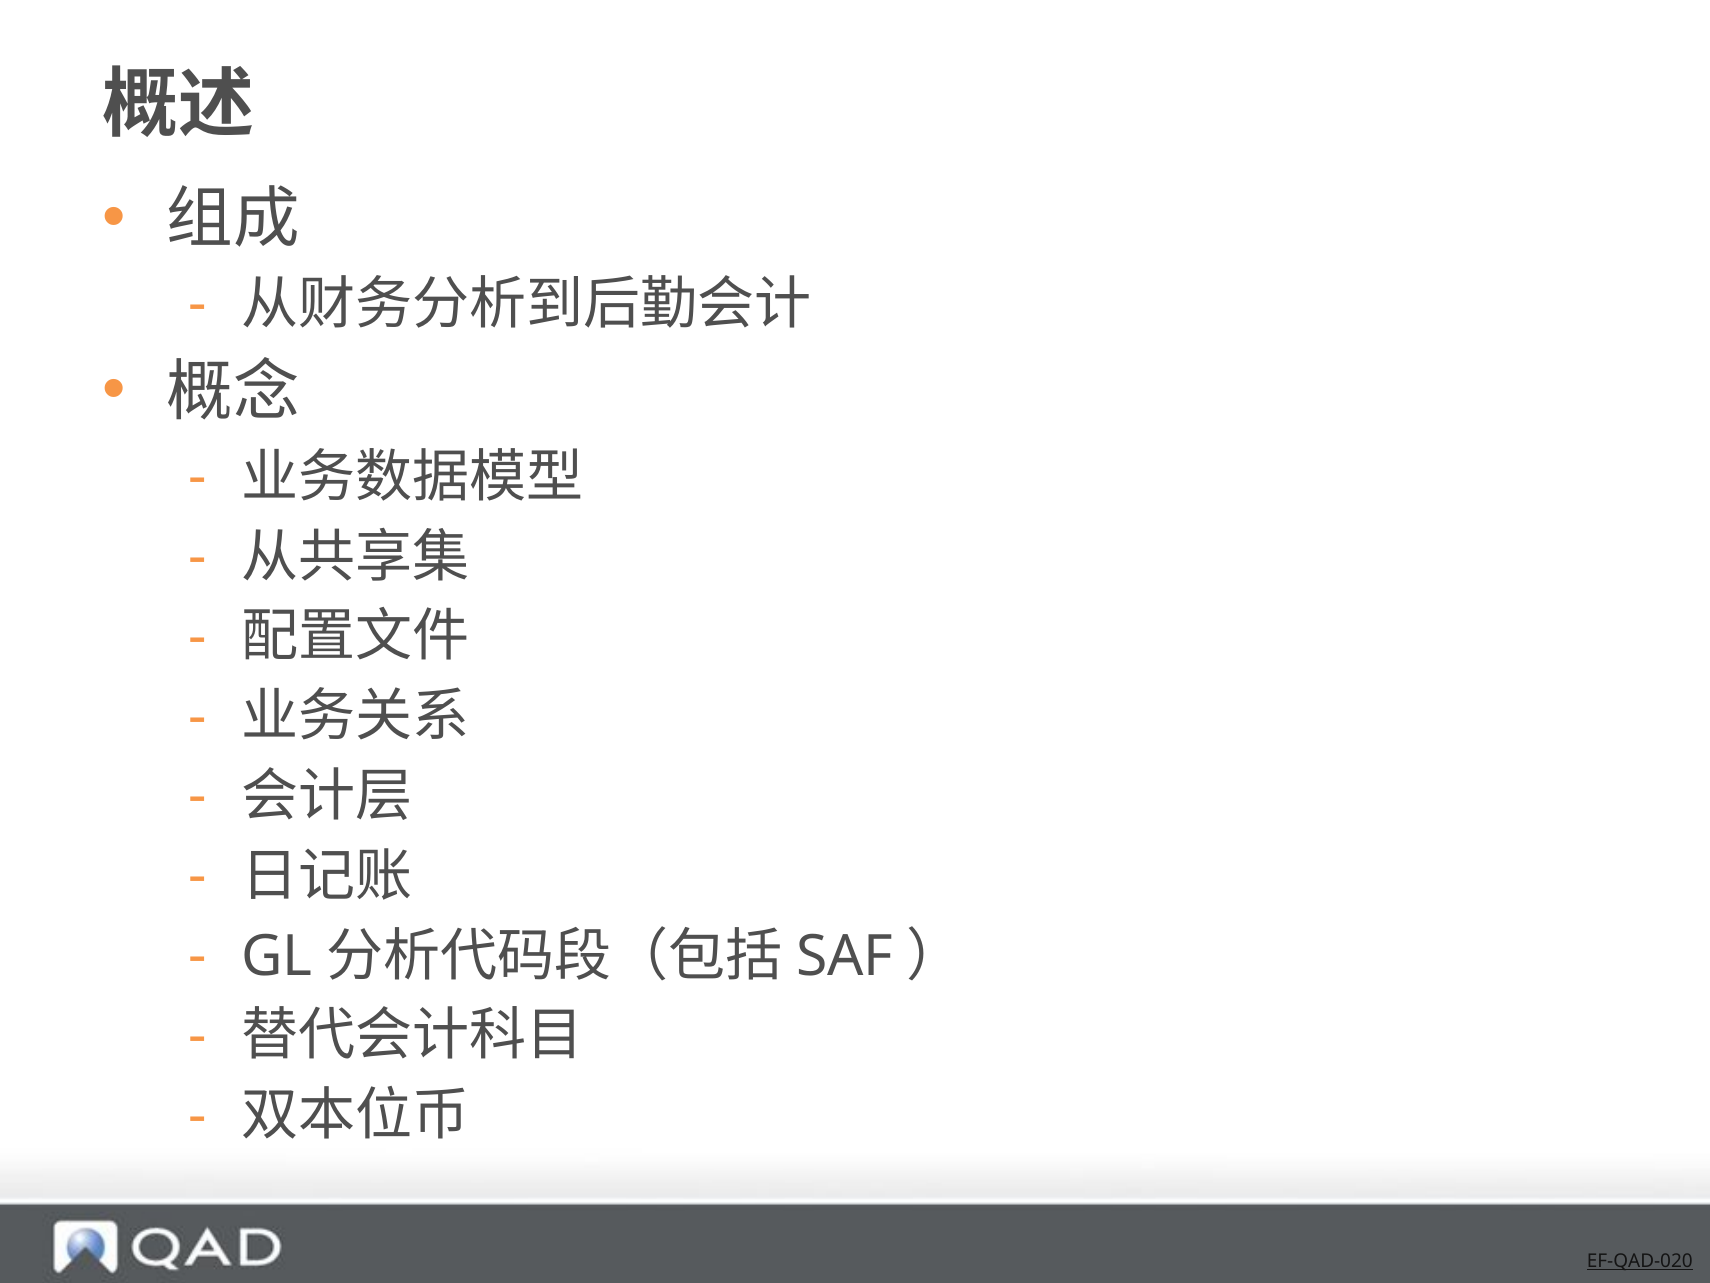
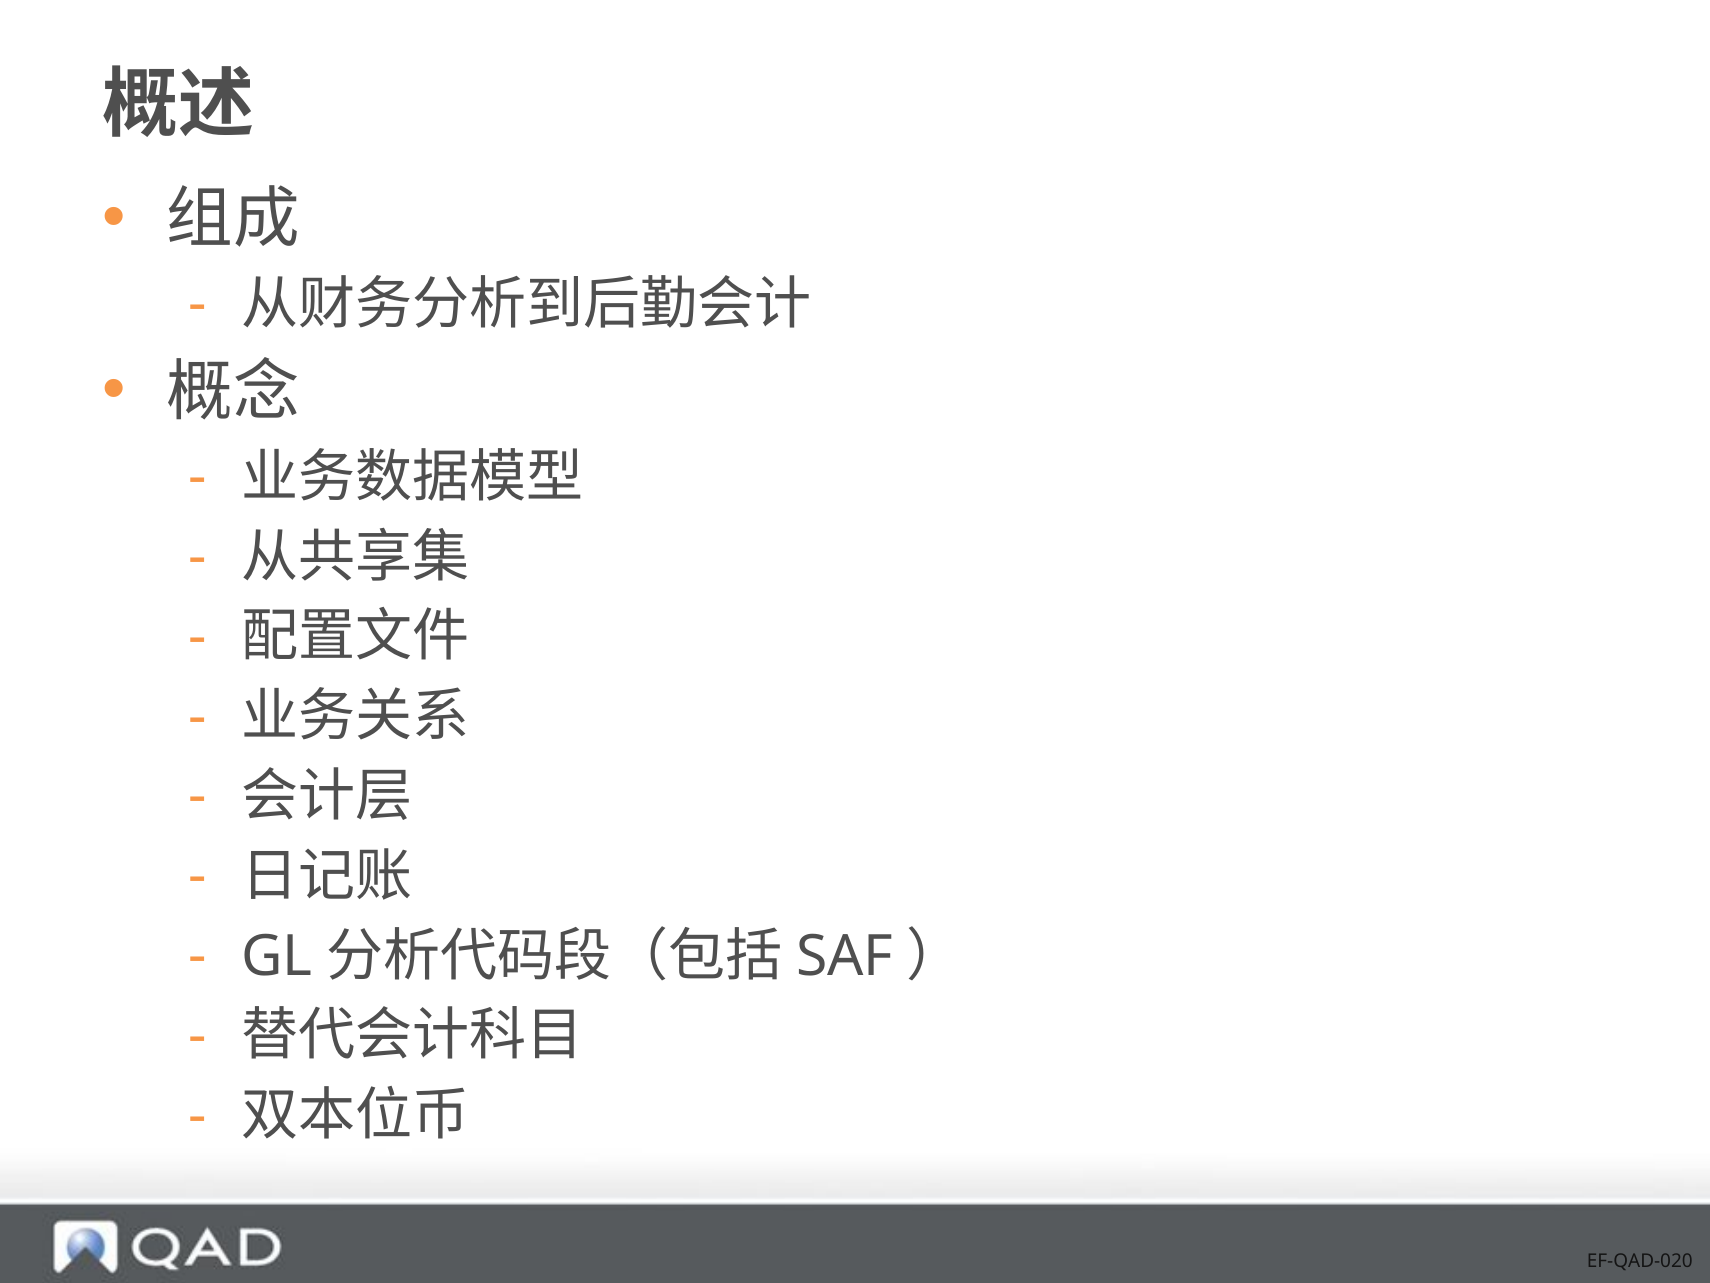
EF-QAD-020 underline: present -> none
